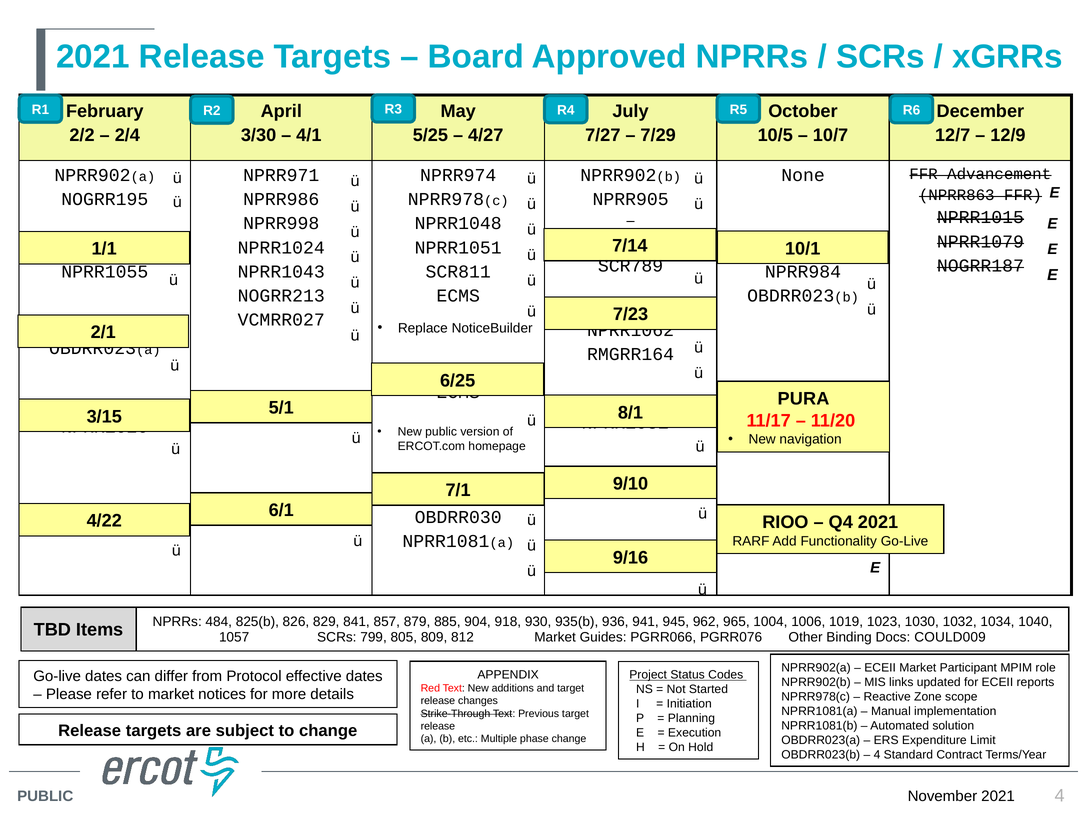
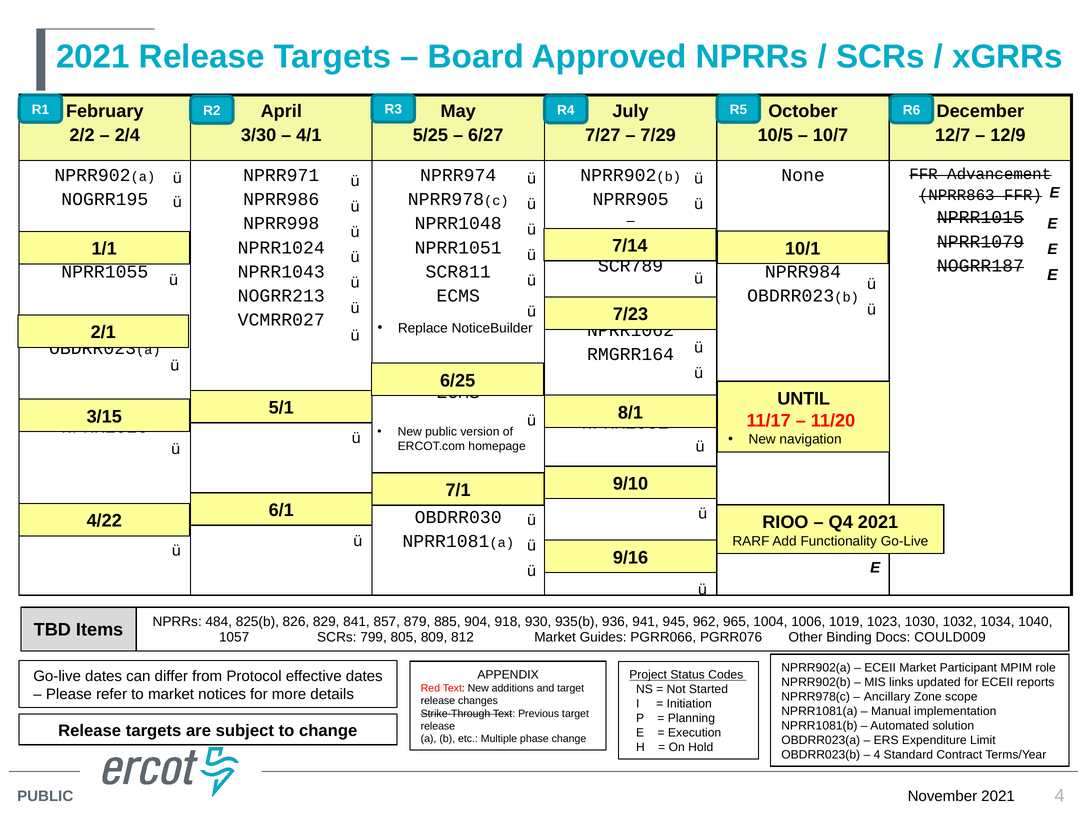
4/27: 4/27 -> 6/27
PURA: PURA -> UNTIL
Reactive: Reactive -> Ancillary
